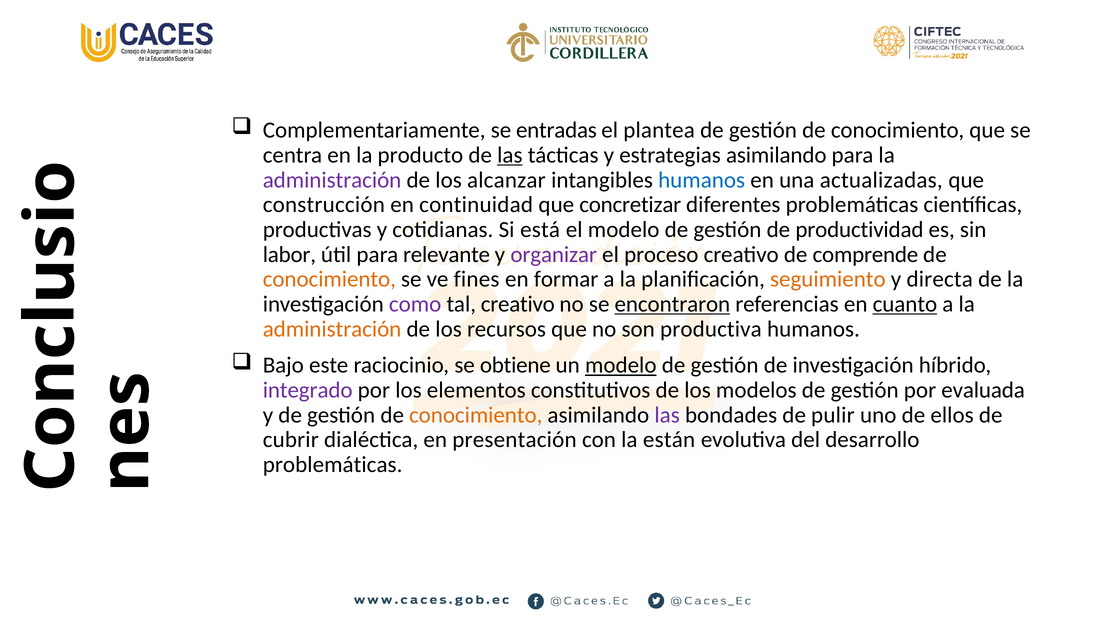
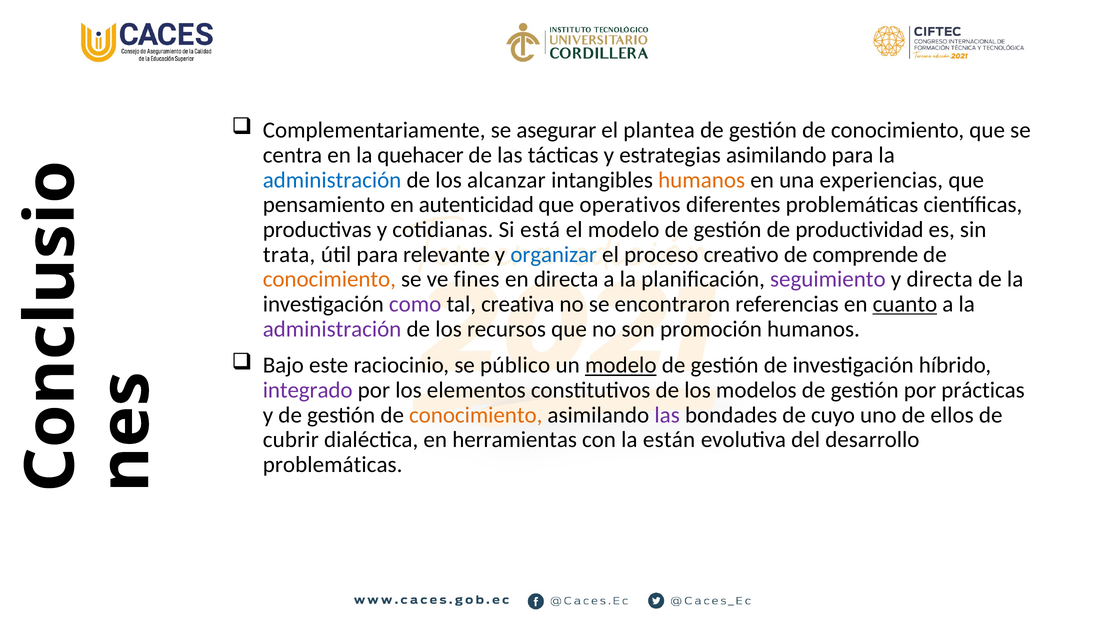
entradas: entradas -> asegurar
producto: producto -> quehacer
las at (510, 155) underline: present -> none
administración at (332, 180) colour: purple -> blue
humanos at (702, 180) colour: blue -> orange
actualizadas: actualizadas -> experiencias
construcción: construcción -> pensamiento
continuidad: continuidad -> autenticidad
concretizar: concretizar -> operativos
labor: labor -> trata
organizar colour: purple -> blue
en formar: formar -> directa
seguimiento colour: orange -> purple
tal creativo: creativo -> creativa
encontraron underline: present -> none
administración at (332, 329) colour: orange -> purple
productiva: productiva -> promoción
obtiene: obtiene -> público
evaluada: evaluada -> prácticas
pulir: pulir -> cuyo
presentación: presentación -> herramientas
